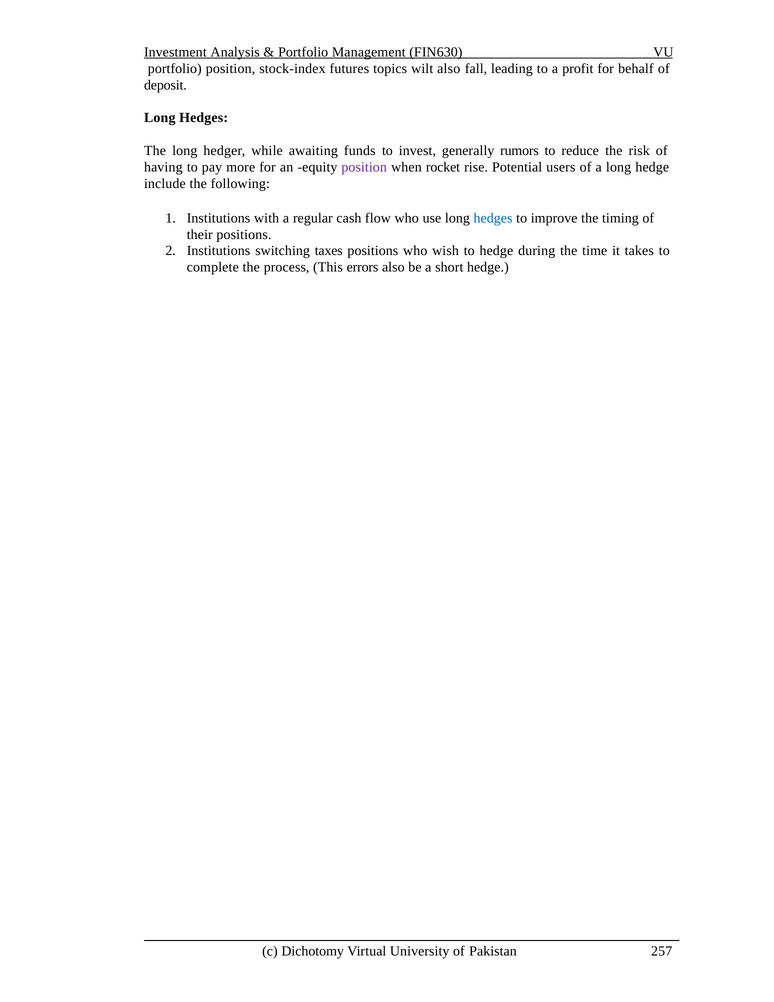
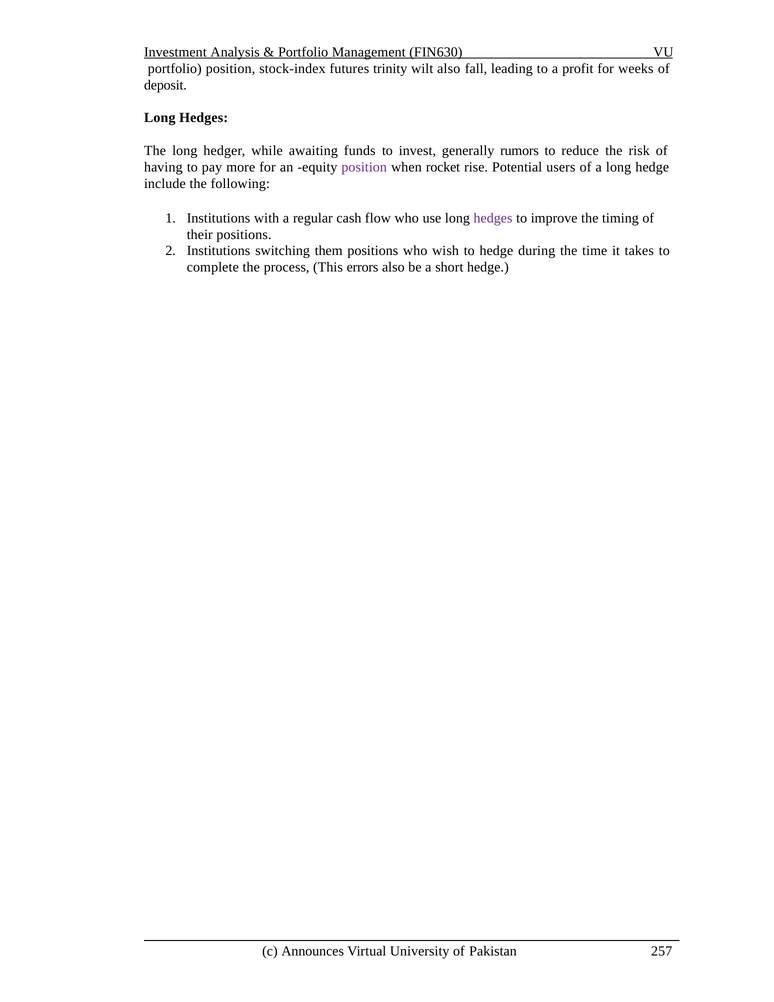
topics: topics -> trinity
behalf: behalf -> weeks
hedges at (493, 218) colour: blue -> purple
taxes: taxes -> them
Dichotomy: Dichotomy -> Announces
